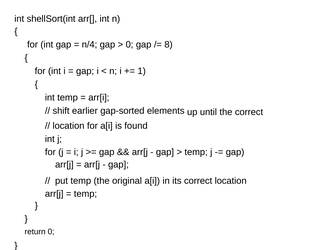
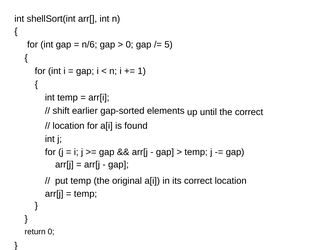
n/4: n/4 -> n/6
8: 8 -> 5
